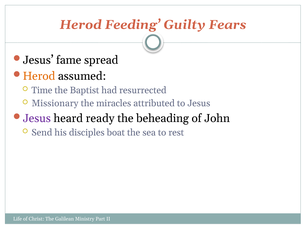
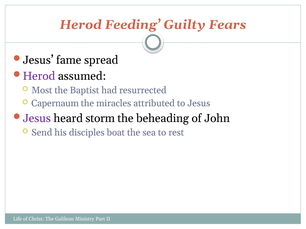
Herod at (39, 76) colour: orange -> purple
Time: Time -> Most
Missionary: Missionary -> Capernaum
ready: ready -> storm
